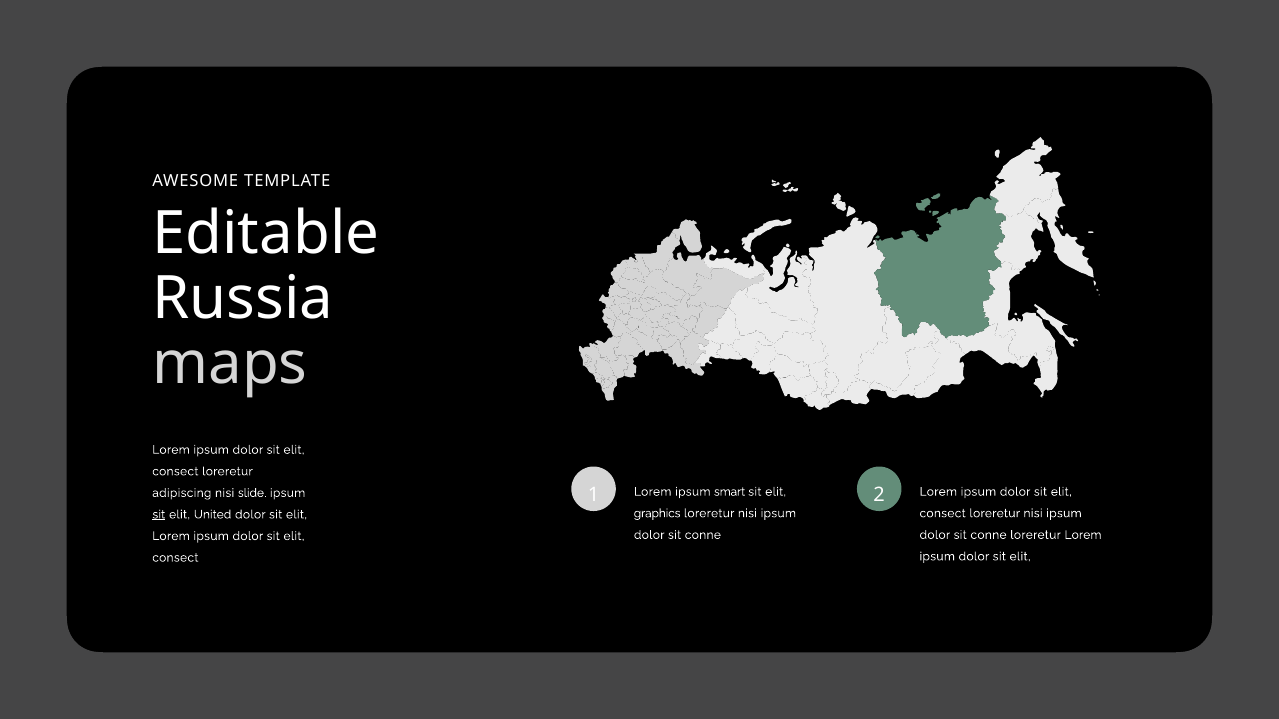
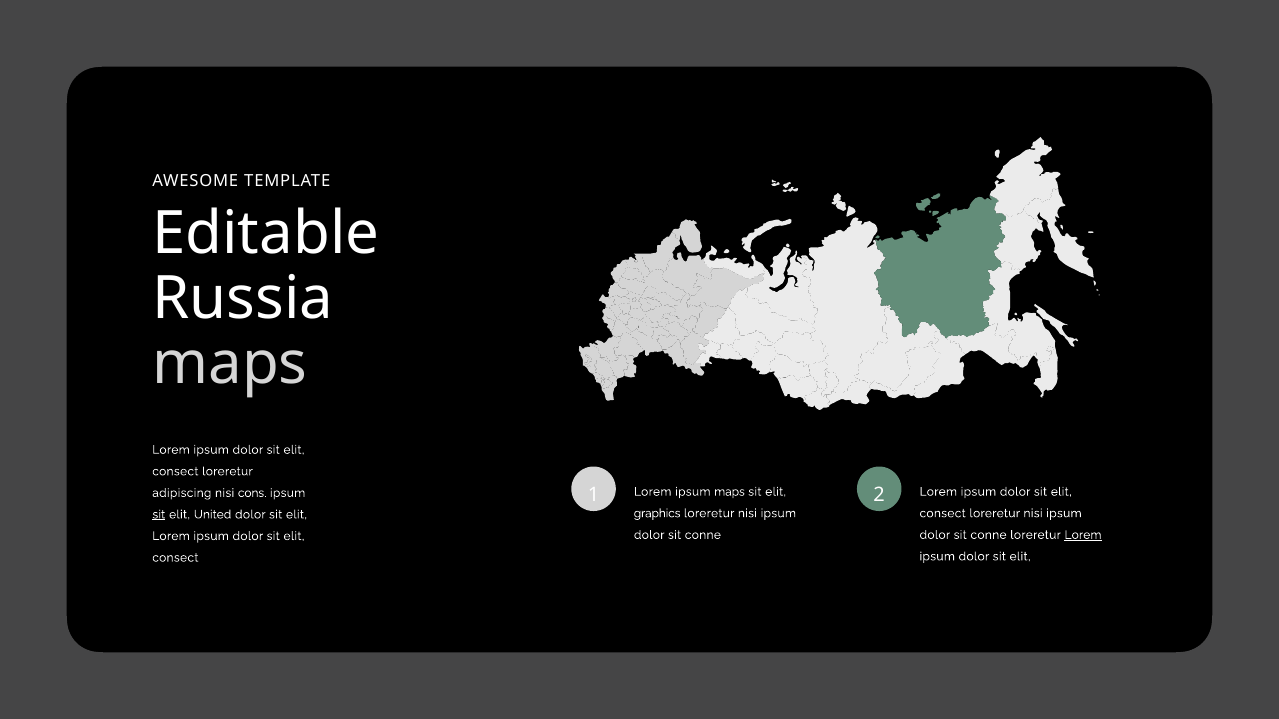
ipsum smart: smart -> maps
slide: slide -> cons
Lorem at (1083, 535) underline: none -> present
